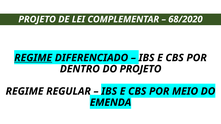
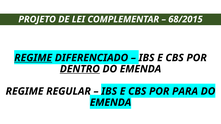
68/2020: 68/2020 -> 68/2015
DENTRO underline: none -> present
PROJETO at (141, 69): PROJETO -> EMENDA
MEIO: MEIO -> PARA
